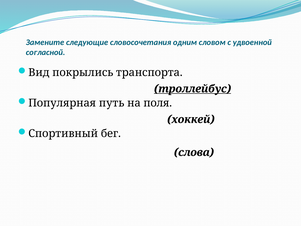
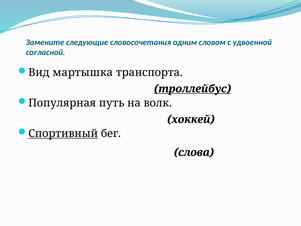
покрылись: покрылись -> мартышка
поля: поля -> волк
Спортивный underline: none -> present
